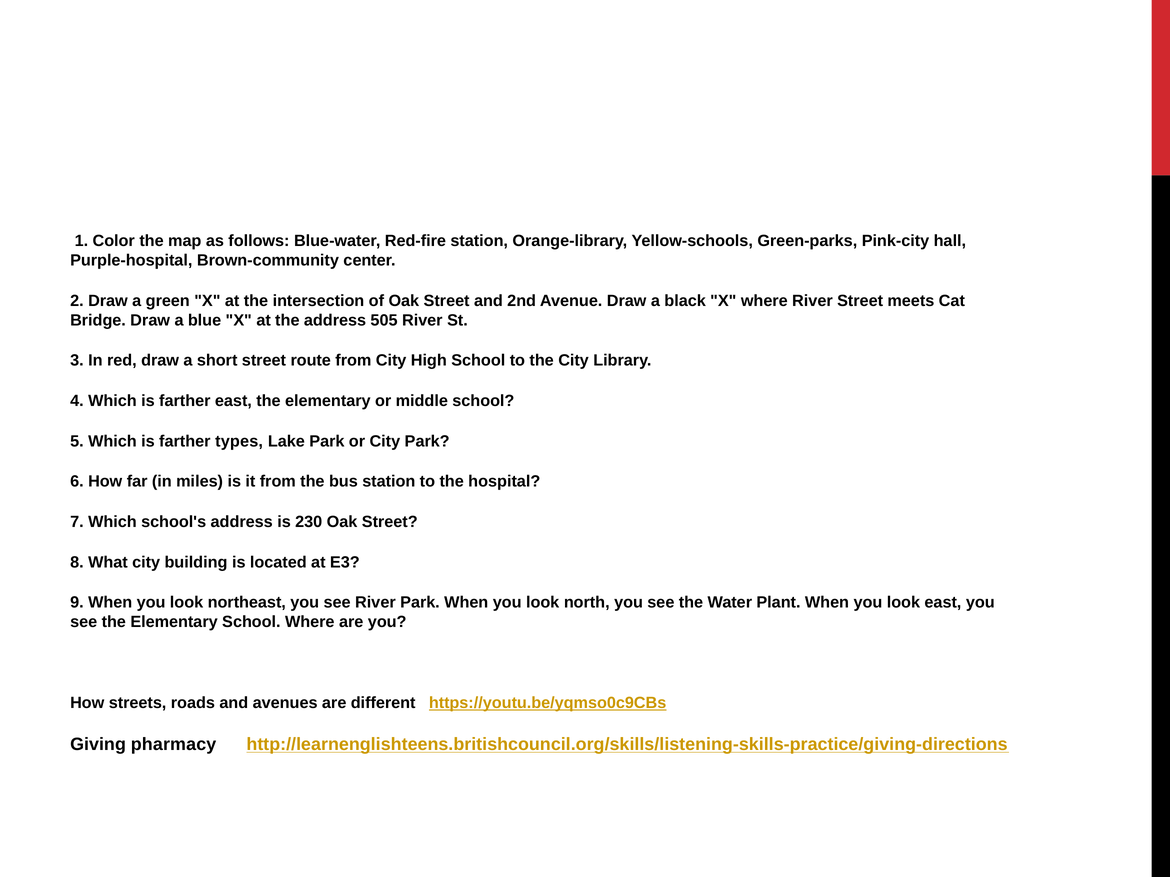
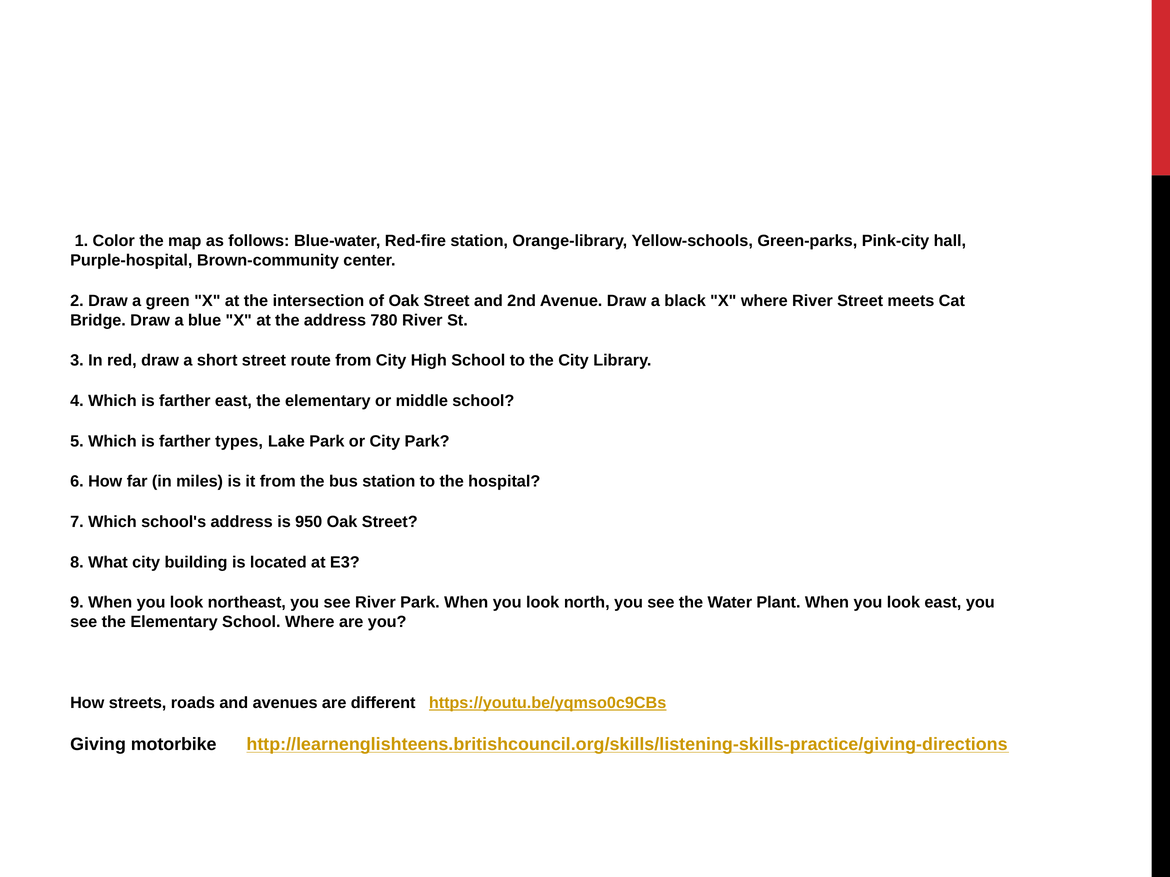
505: 505 -> 780
230: 230 -> 950
pharmacy: pharmacy -> motorbike
